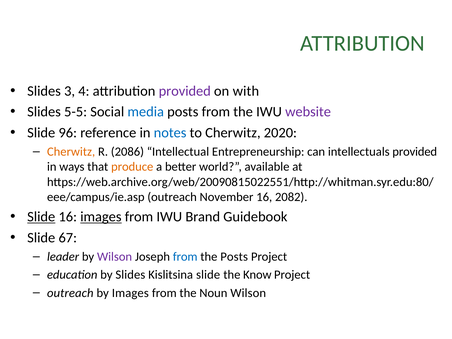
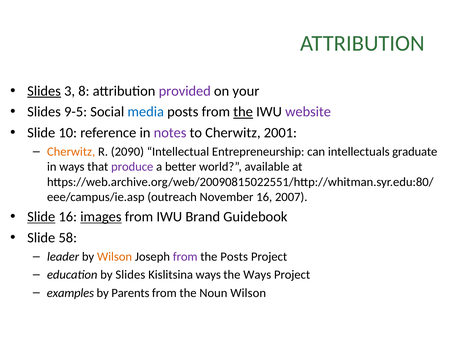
Slides at (44, 91) underline: none -> present
4: 4 -> 8
with: with -> your
5-5: 5-5 -> 9-5
the at (243, 112) underline: none -> present
96: 96 -> 10
notes colour: blue -> purple
2020: 2020 -> 2001
2086: 2086 -> 2090
intellectuals provided: provided -> graduate
produce colour: orange -> purple
2082: 2082 -> 2007
67: 67 -> 58
Wilson at (115, 257) colour: purple -> orange
from at (185, 257) colour: blue -> purple
Kislitsina slide: slide -> ways
the Know: Know -> Ways
outreach at (70, 293): outreach -> examples
by Images: Images -> Parents
